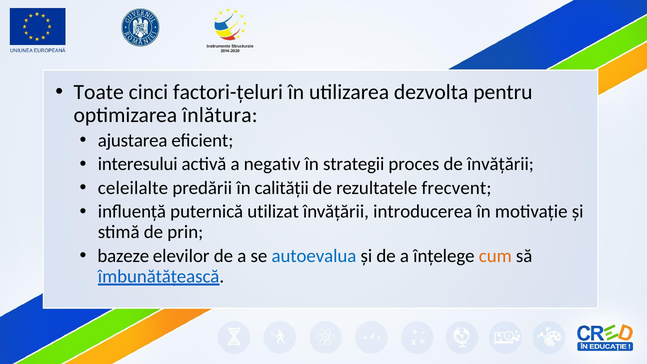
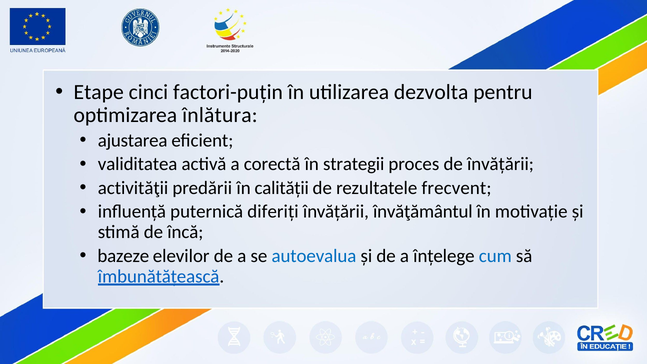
Toate: Toate -> Etape
factori-țeluri: factori-țeluri -> factori-puțin
interesului: interesului -> validitatea
negativ: negativ -> corectă
celeilalte: celeilalte -> activităţii
utilizat: utilizat -> diferiți
introducerea: introducerea -> învăţământul
prin: prin -> încă
cum colour: orange -> blue
